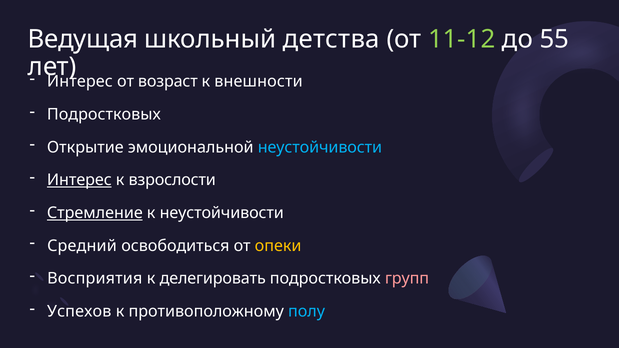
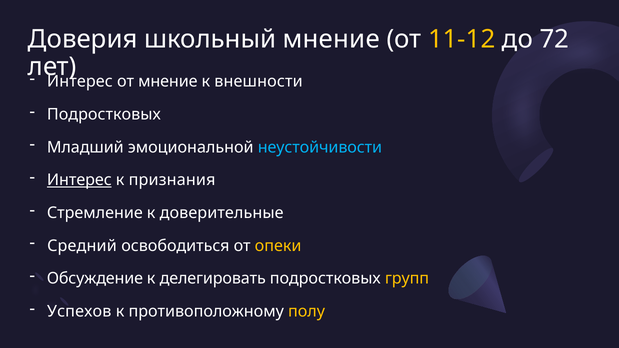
Ведущая: Ведущая -> Доверия
школьный детства: детства -> мнение
11-12 colour: light green -> yellow
55: 55 -> 72
от возраст: возраст -> мнение
Открытие: Открытие -> Младший
взрослости: взрослости -> признания
Стремление underline: present -> none
к неустойчивости: неустойчивости -> доверительные
Восприятия: Восприятия -> Обсуждение
групп colour: pink -> yellow
полу colour: light blue -> yellow
